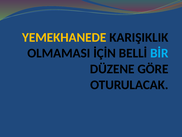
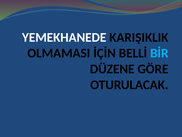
YEMEKHANEDE colour: yellow -> white
